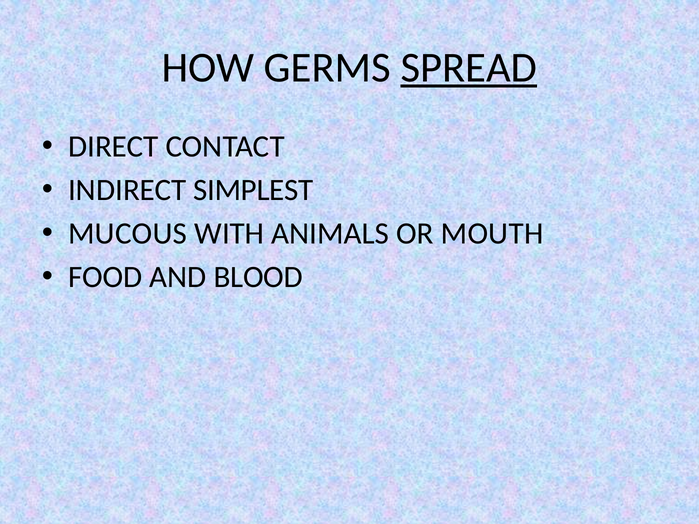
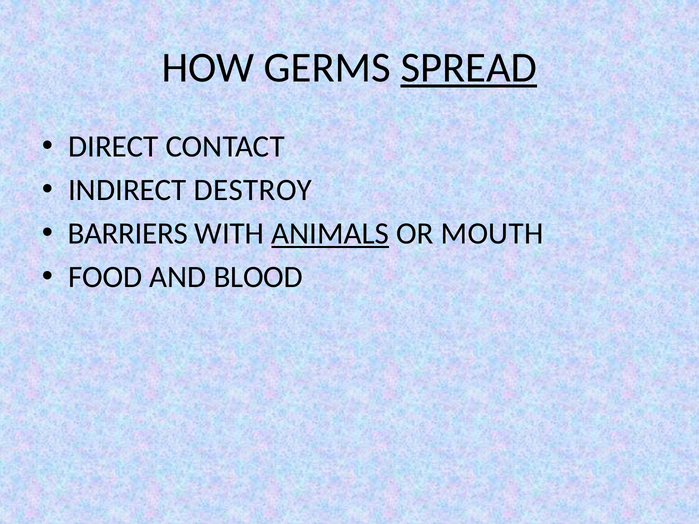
SIMPLEST: SIMPLEST -> DESTROY
MUCOUS: MUCOUS -> BARRIERS
ANIMALS underline: none -> present
